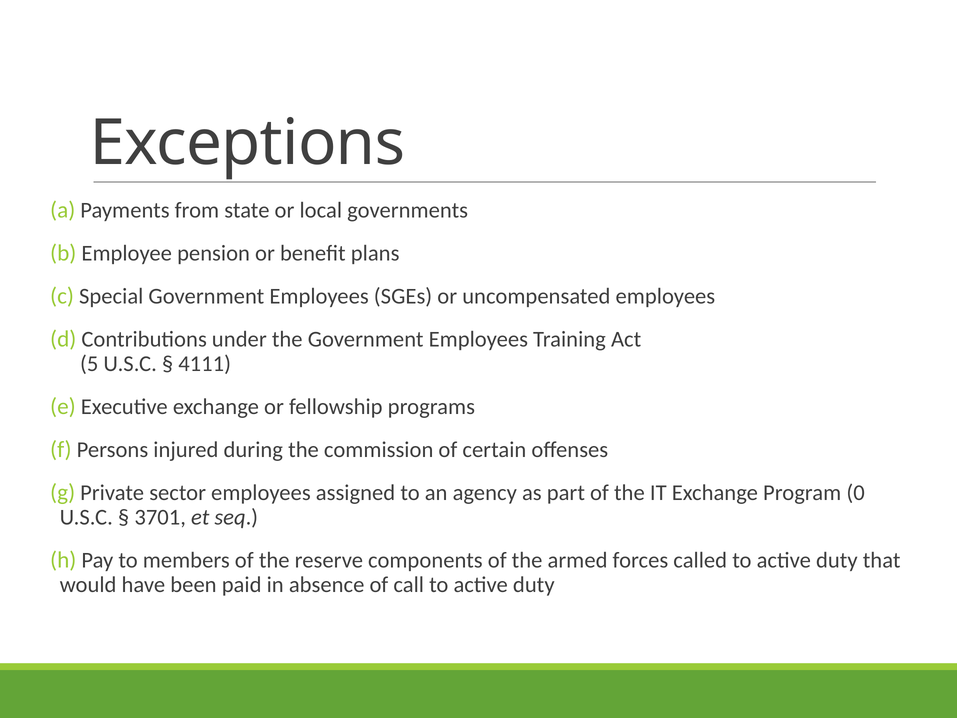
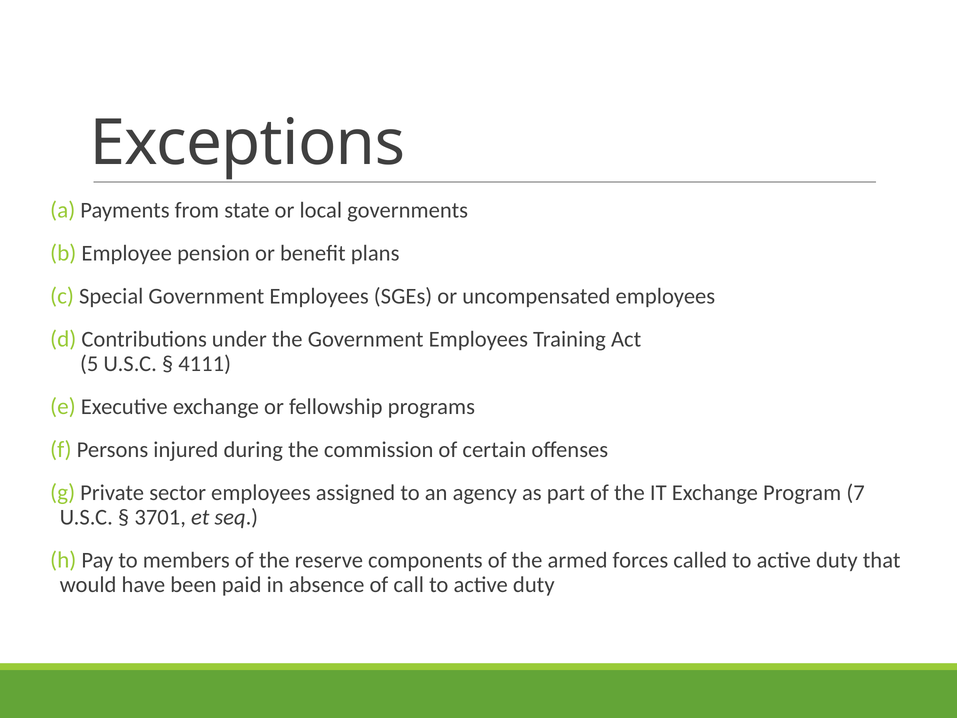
0: 0 -> 7
